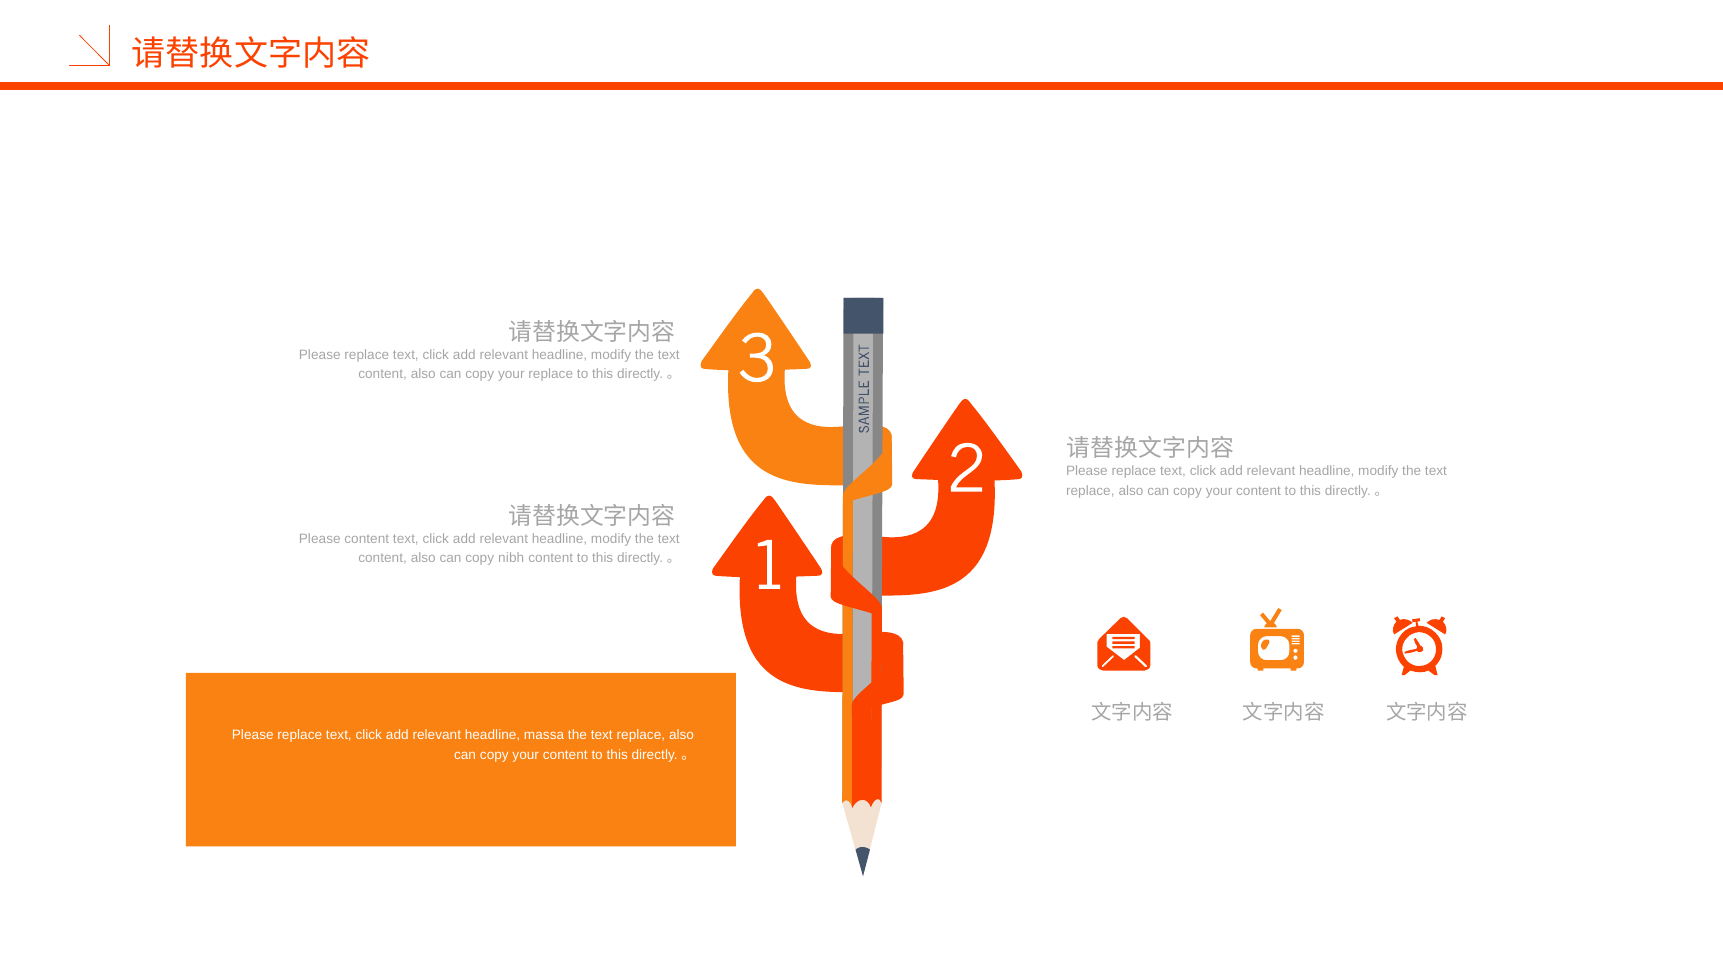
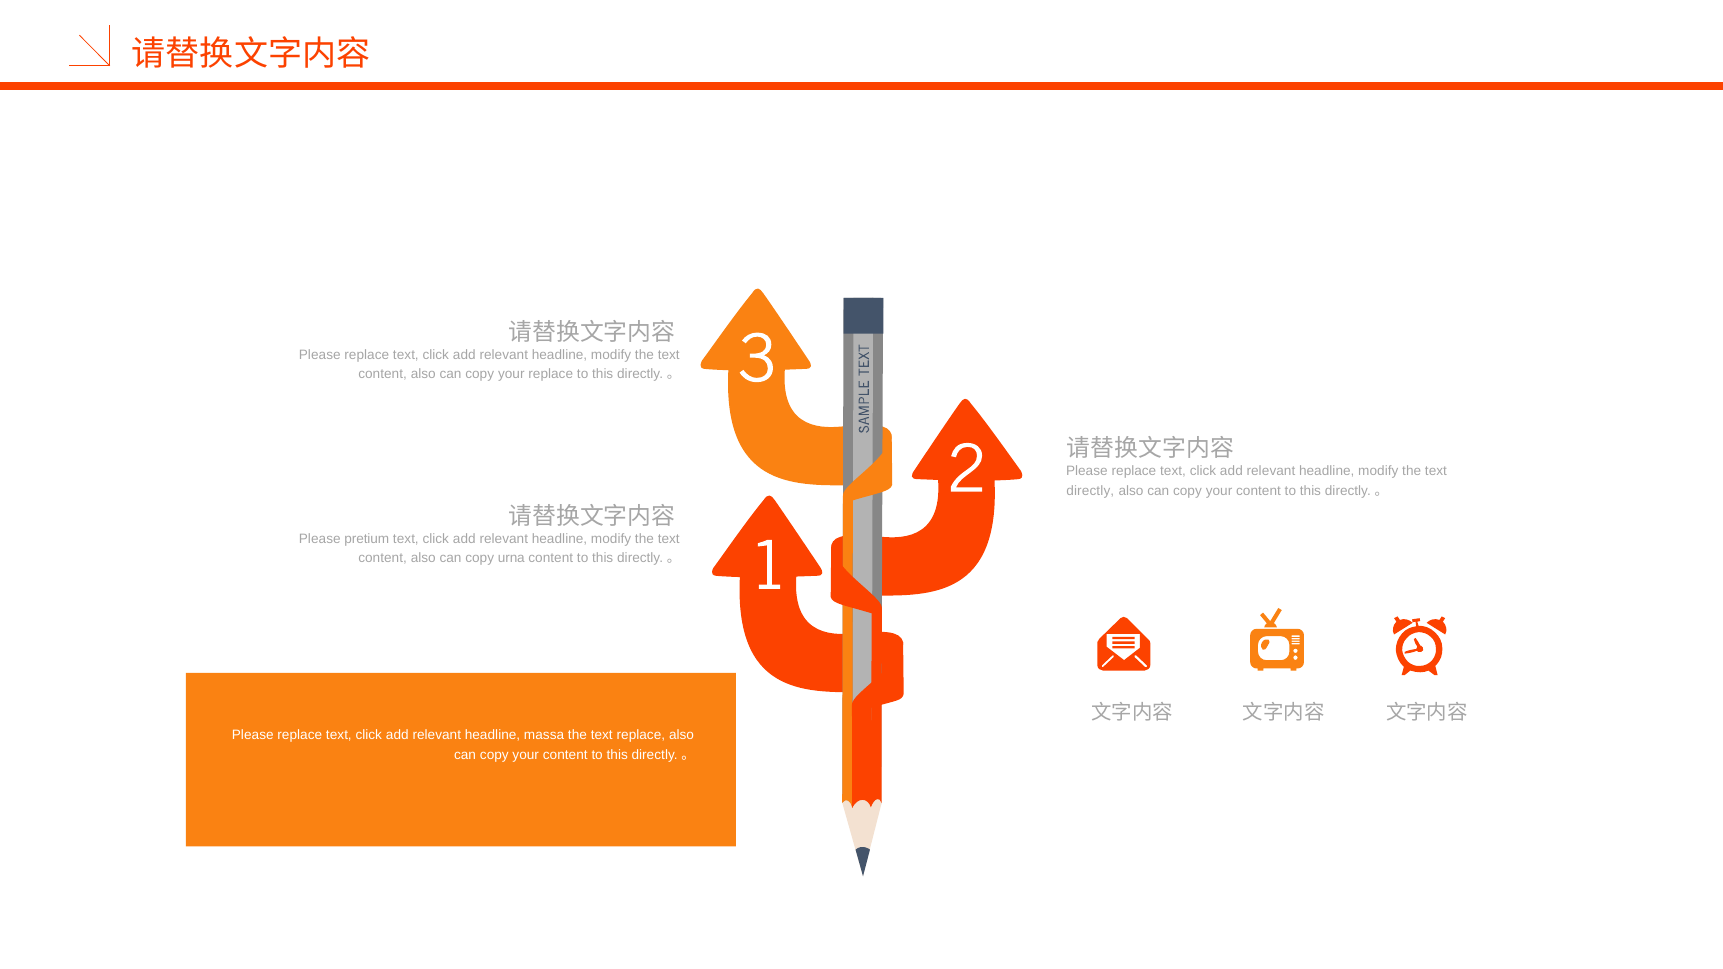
replace at (1090, 491): replace -> directly
Please content: content -> pretium
nibh: nibh -> urna
